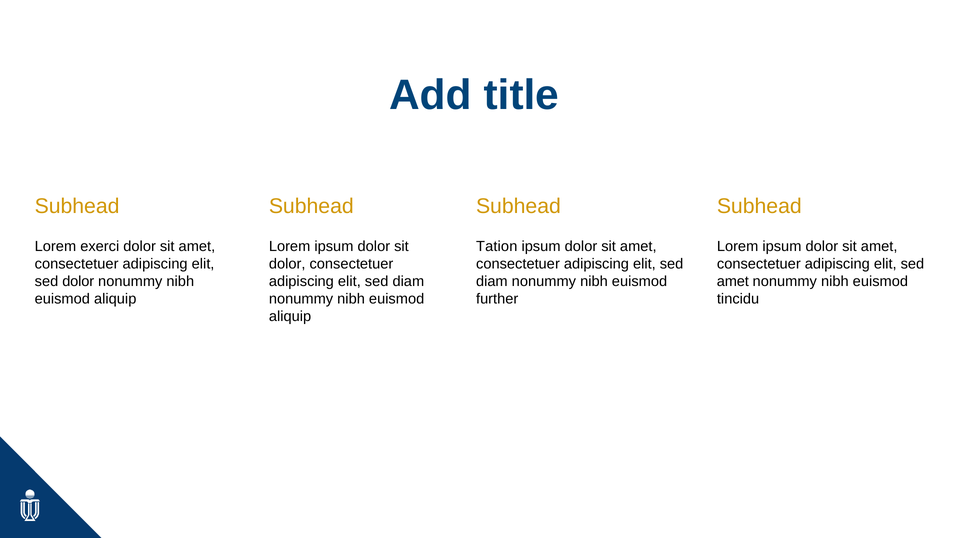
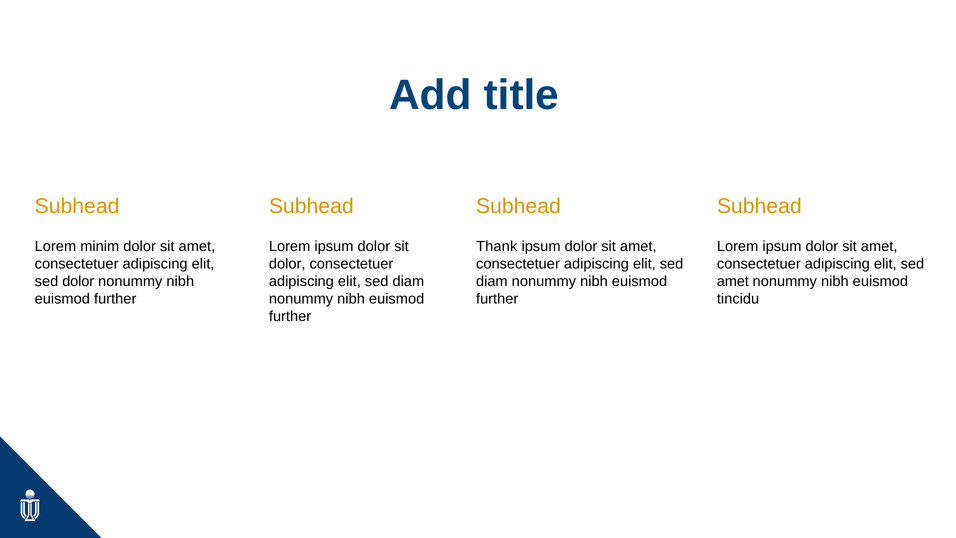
exerci: exerci -> minim
Tation: Tation -> Thank
aliquip at (115, 299): aliquip -> further
aliquip at (290, 316): aliquip -> further
